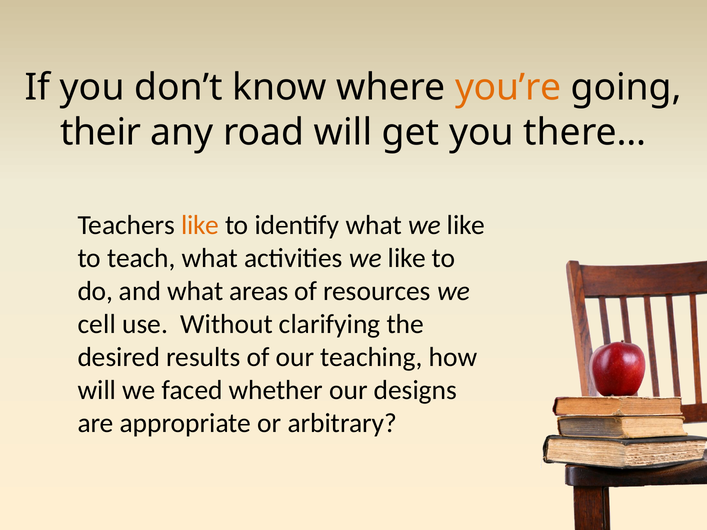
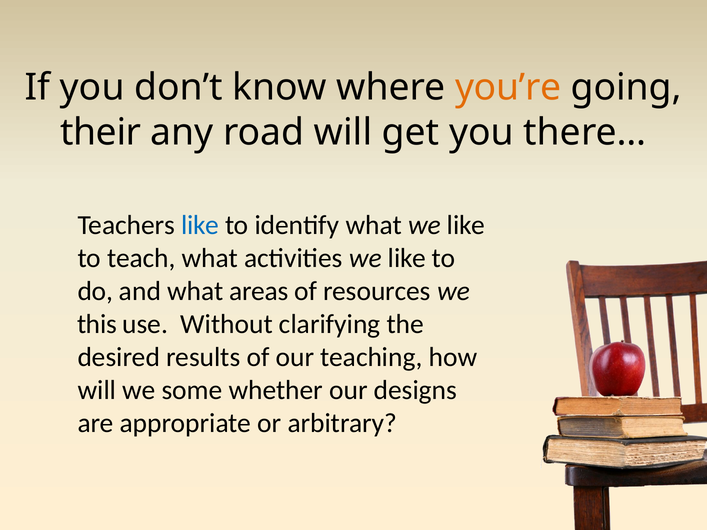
like at (200, 225) colour: orange -> blue
cell: cell -> this
faced: faced -> some
